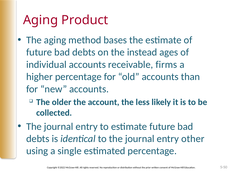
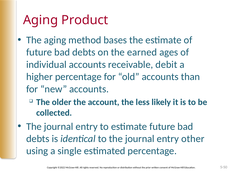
instead: instead -> earned
firms: firms -> debit
